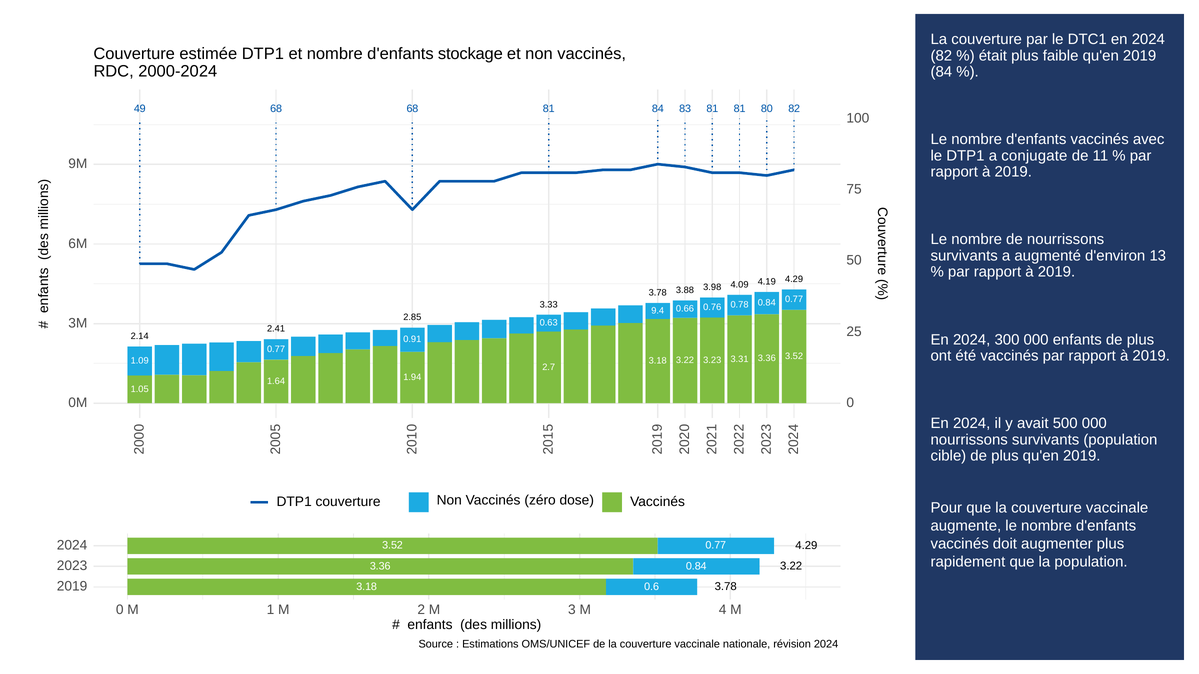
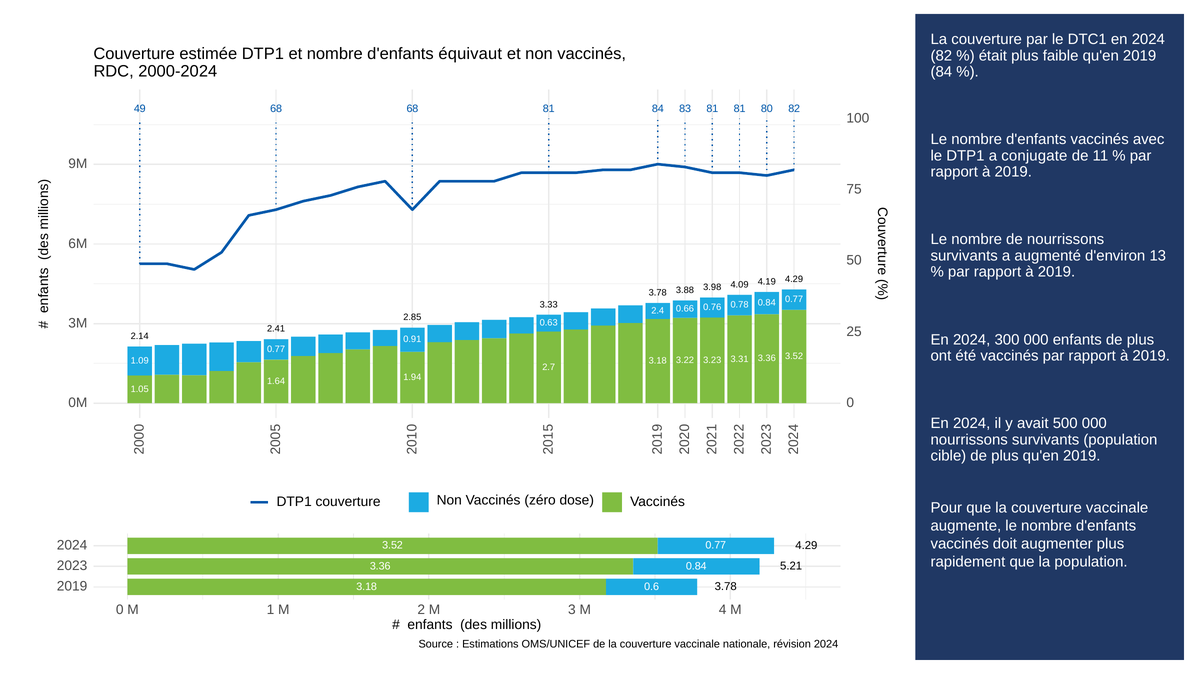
stockage: stockage -> équivaut
9.4: 9.4 -> 2.4
3.22 at (791, 566): 3.22 -> 5.21
